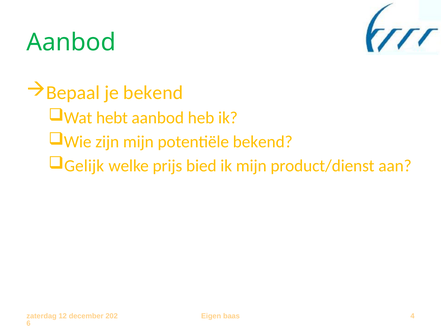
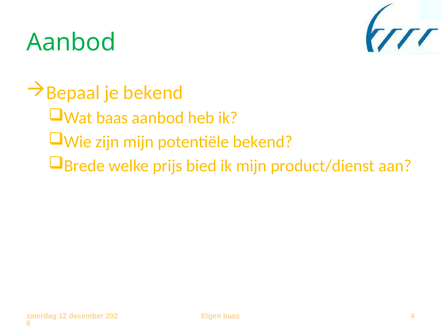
Wat hebt: hebt -> baas
Gelijk: Gelijk -> Brede
